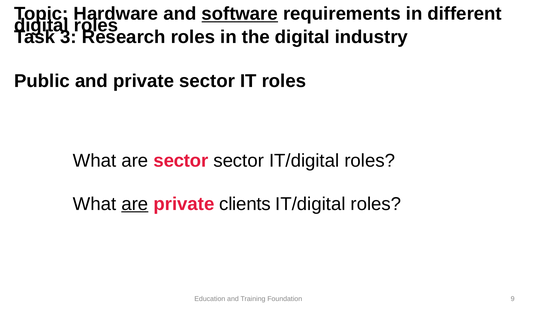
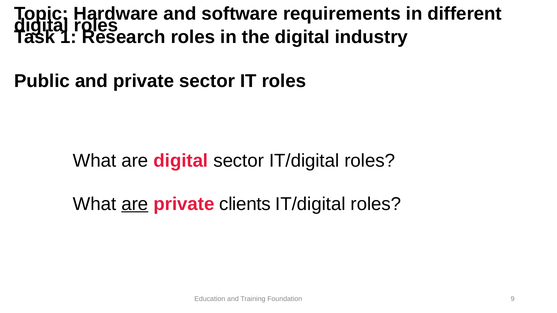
software underline: present -> none
3: 3 -> 1
are sector: sector -> digital
